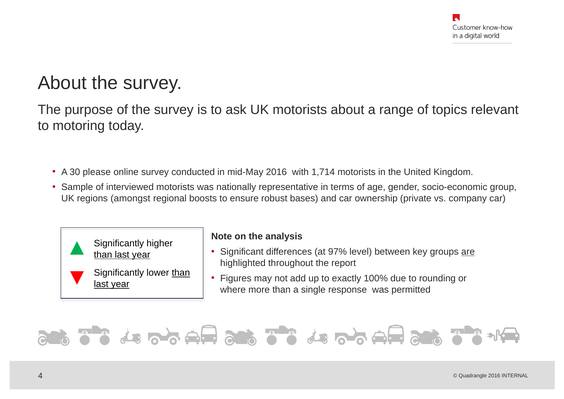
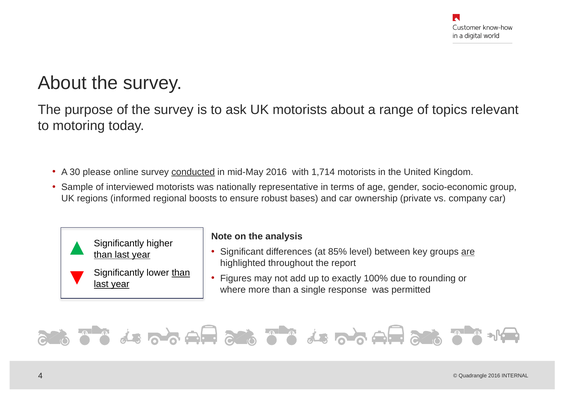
conducted underline: none -> present
amongst: amongst -> informed
97%: 97% -> 85%
